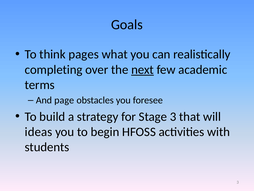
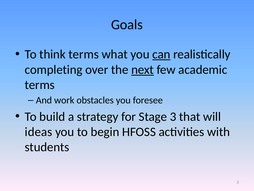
think pages: pages -> terms
can underline: none -> present
page: page -> work
